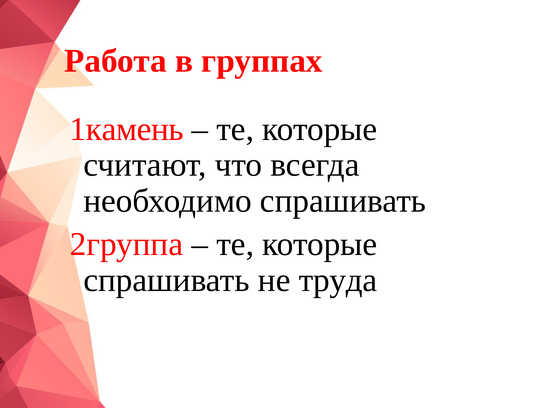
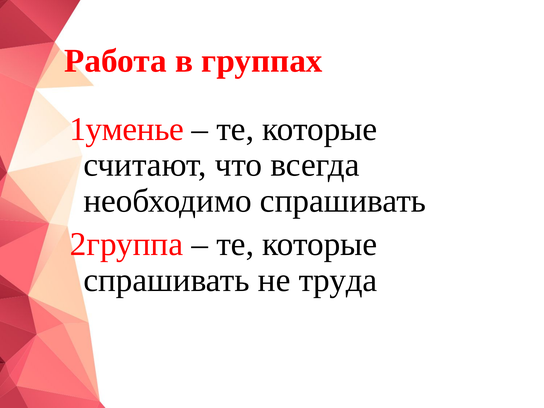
1камень: 1камень -> 1уменье
